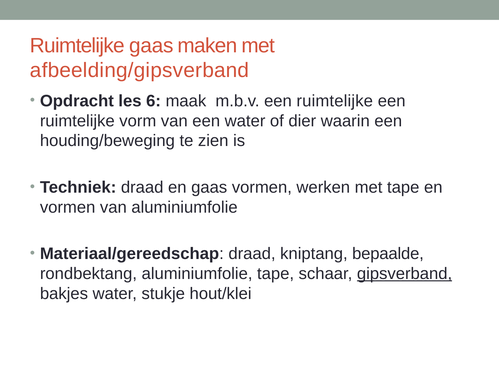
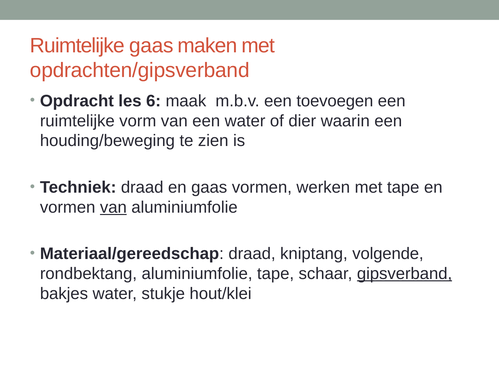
afbeelding/gipsverband: afbeelding/gipsverband -> opdrachten/gipsverband
m.b.v een ruimtelijke: ruimtelijke -> toevoegen
van at (113, 207) underline: none -> present
bepaalde: bepaalde -> volgende
